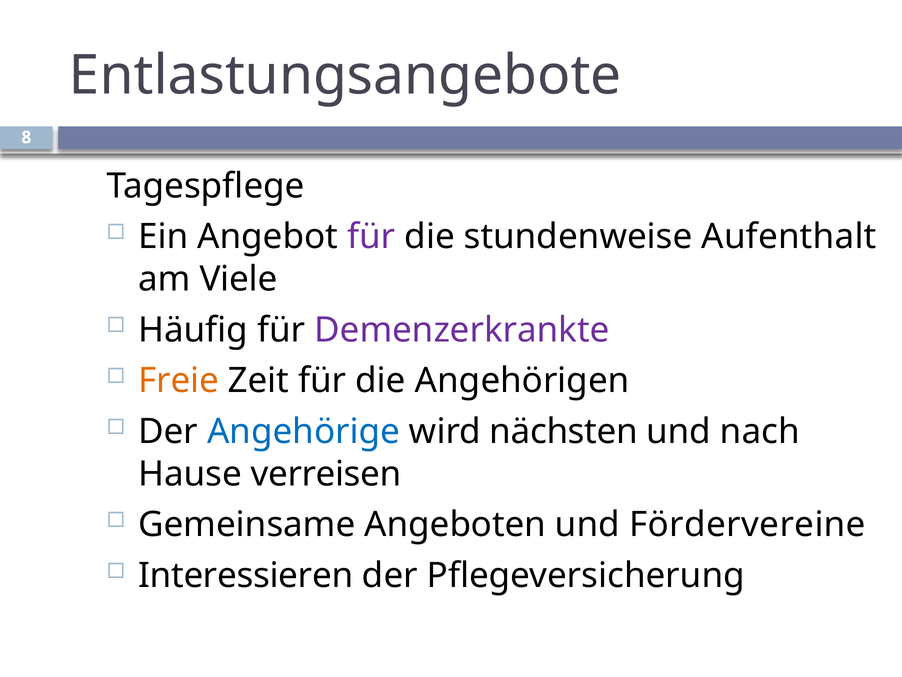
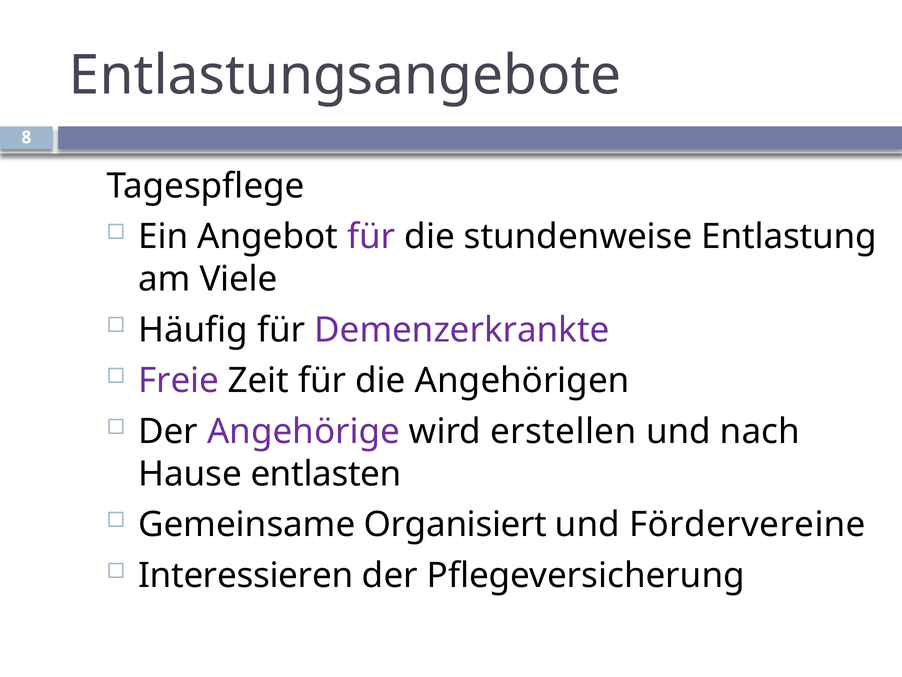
Aufenthalt: Aufenthalt -> Entlastung
Freie colour: orange -> purple
Angehörige colour: blue -> purple
nächsten: nächsten -> erstellen
verreisen: verreisen -> entlasten
Angeboten: Angeboten -> Organisiert
